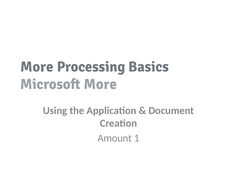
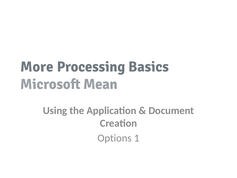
Microsoft More: More -> Mean
Amount: Amount -> Options
